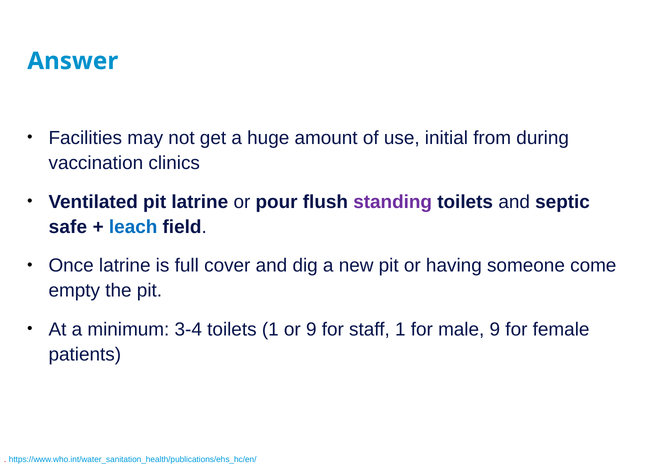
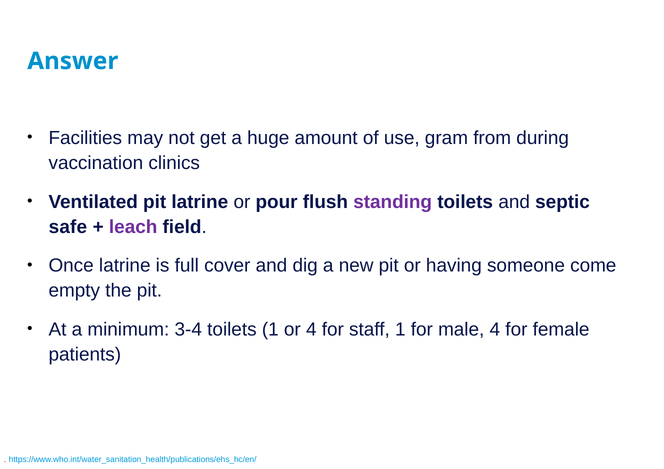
initial: initial -> gram
leach colour: blue -> purple
or 9: 9 -> 4
male 9: 9 -> 4
